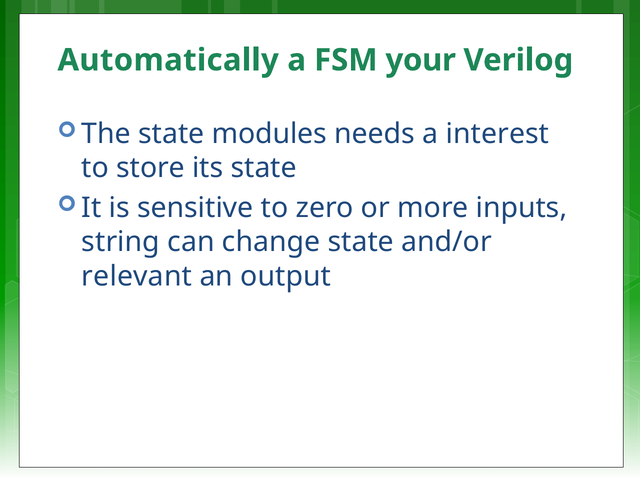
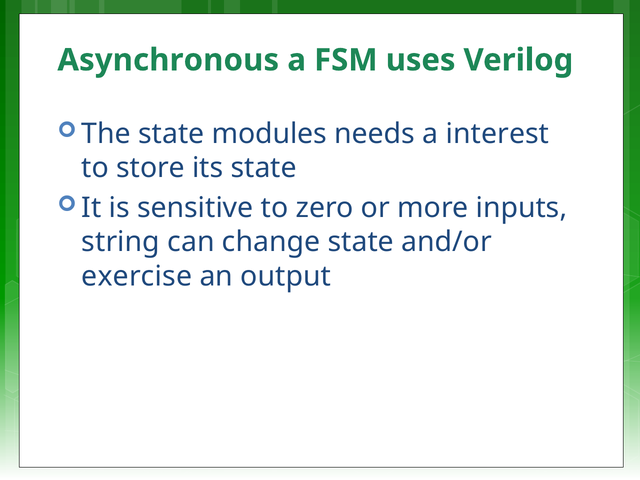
Automatically: Automatically -> Asynchronous
your: your -> uses
relevant: relevant -> exercise
